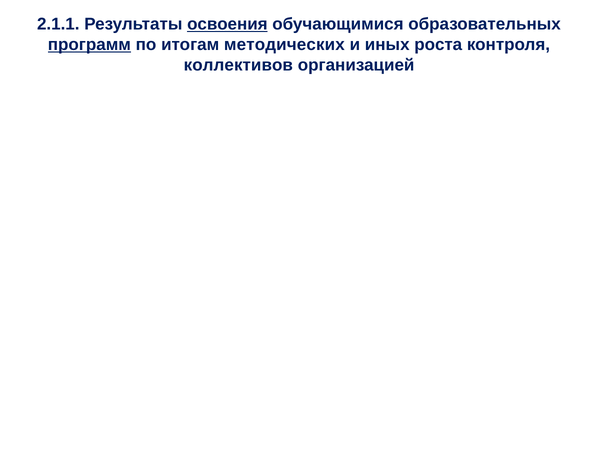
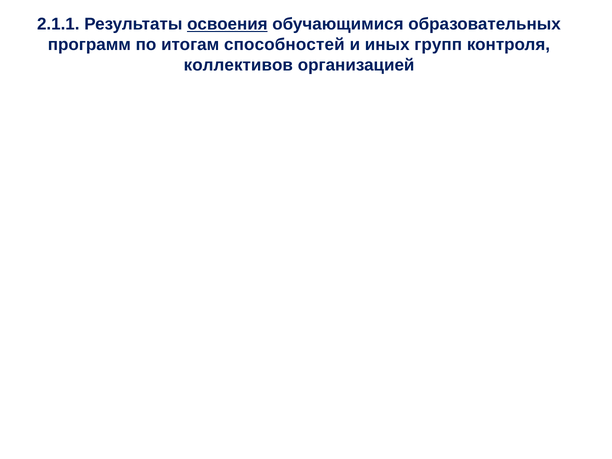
программ underline: present -> none
методических: методических -> способностей
роста: роста -> групп
